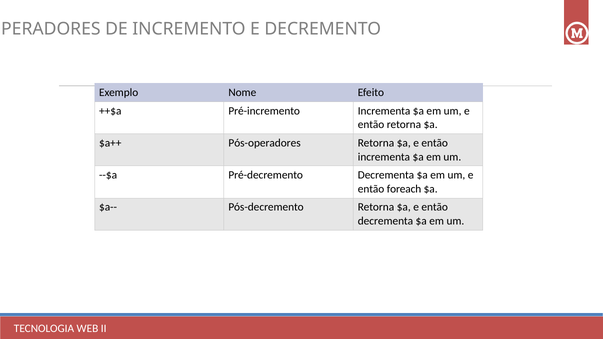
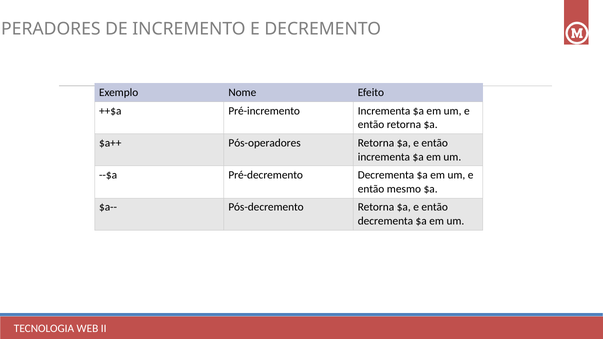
foreach: foreach -> mesmo
